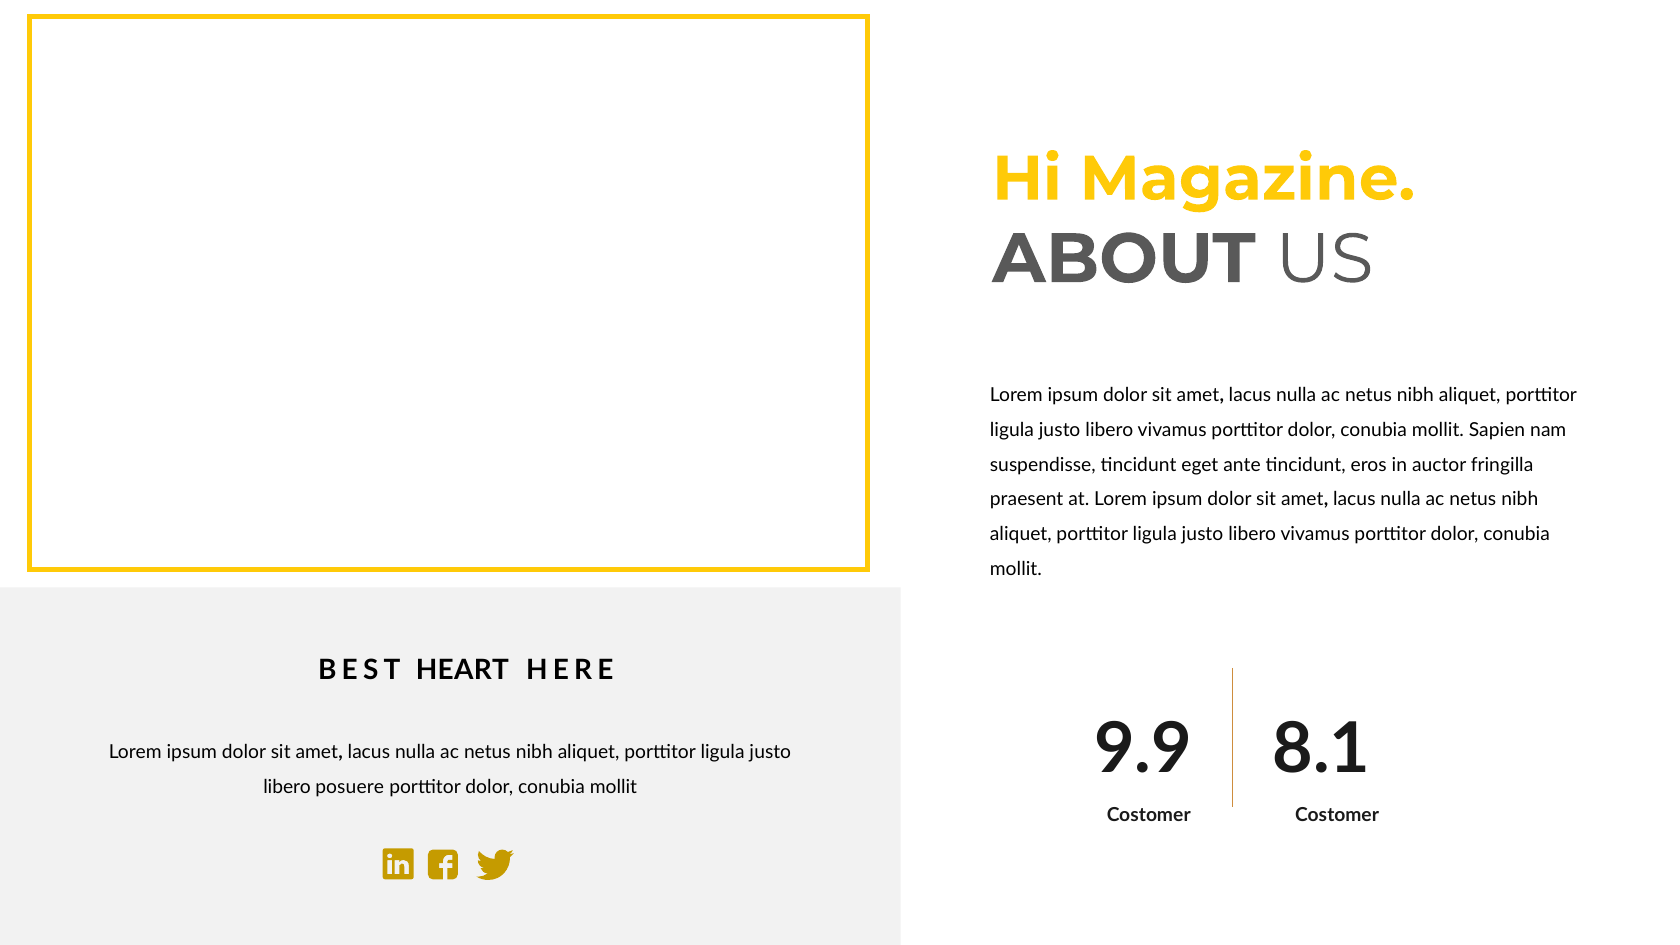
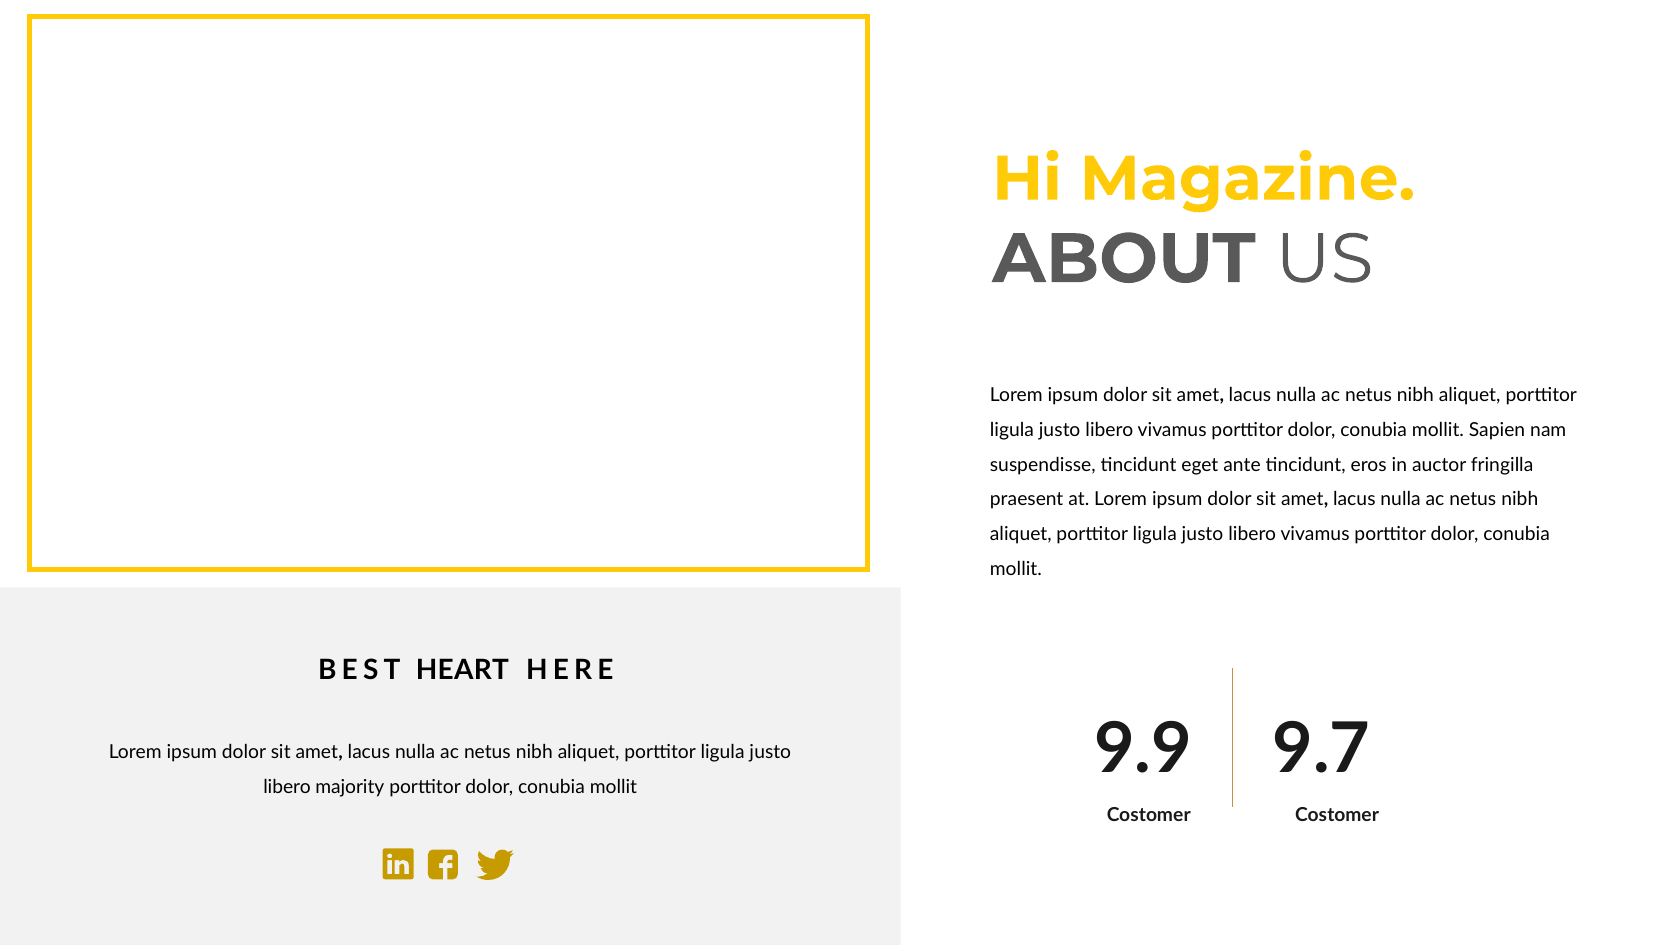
8.1: 8.1 -> 9.7
posuere: posuere -> majority
